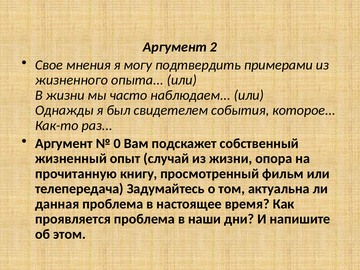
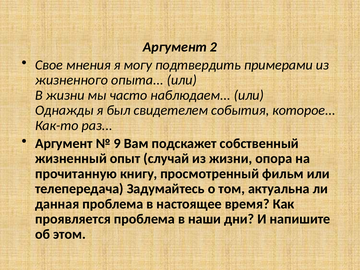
0: 0 -> 9
